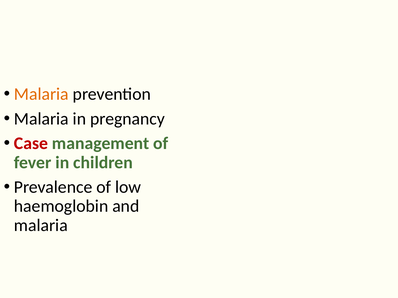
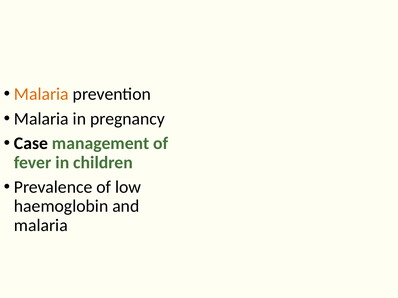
Case colour: red -> black
